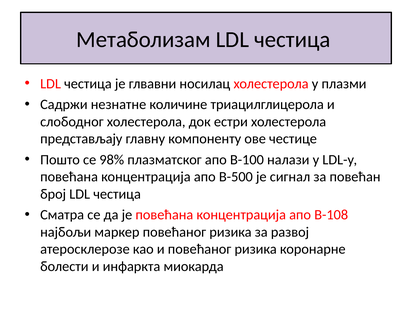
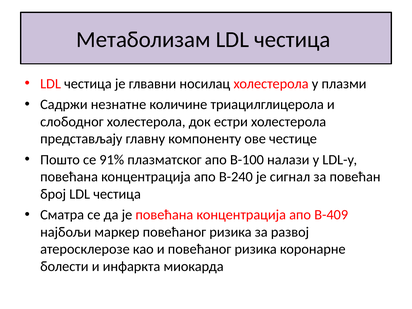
98%: 98% -> 91%
B-500: B-500 -> B-240
B-108: B-108 -> B-409
